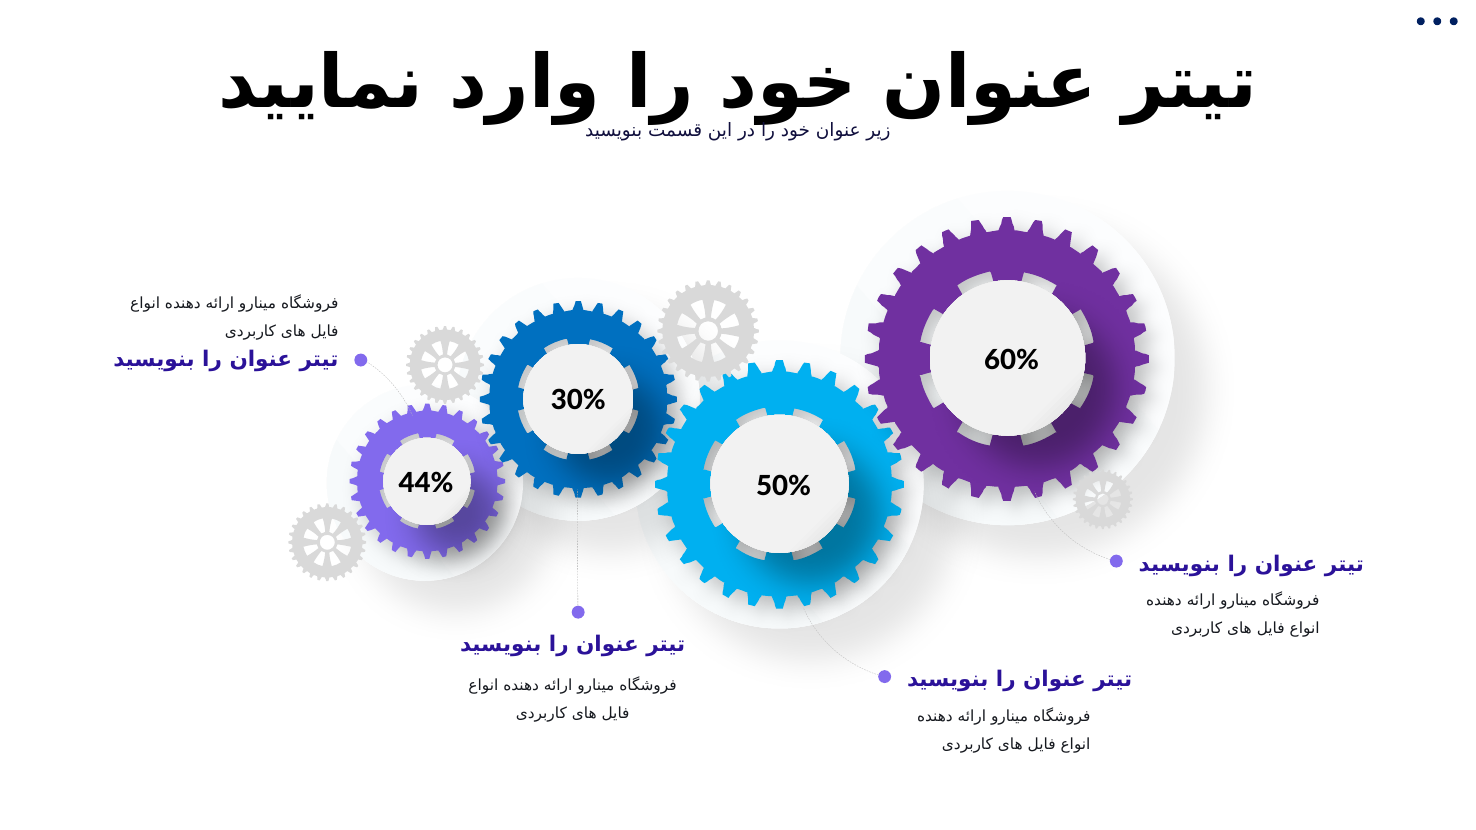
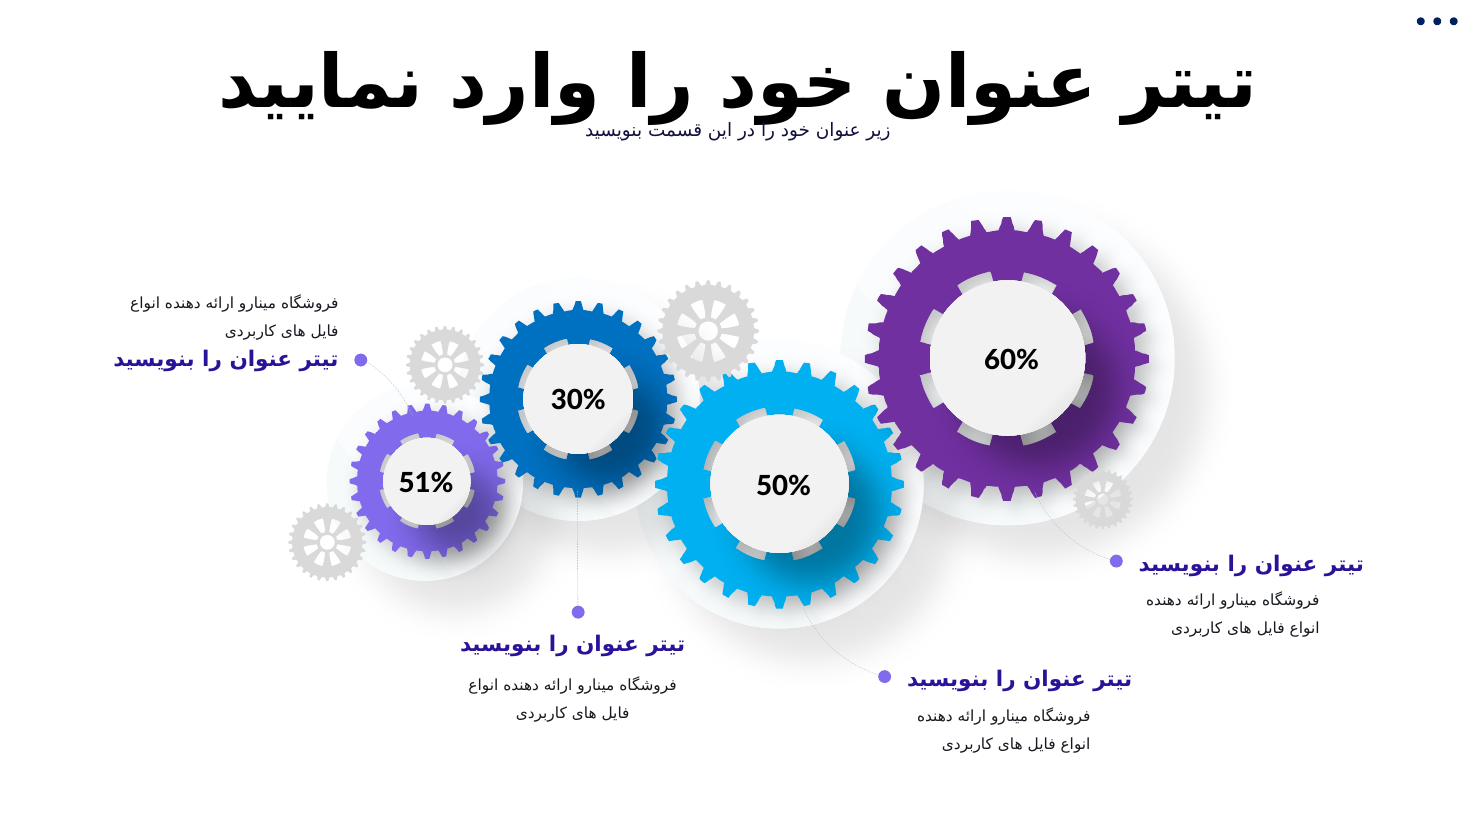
44%: 44% -> 51%
